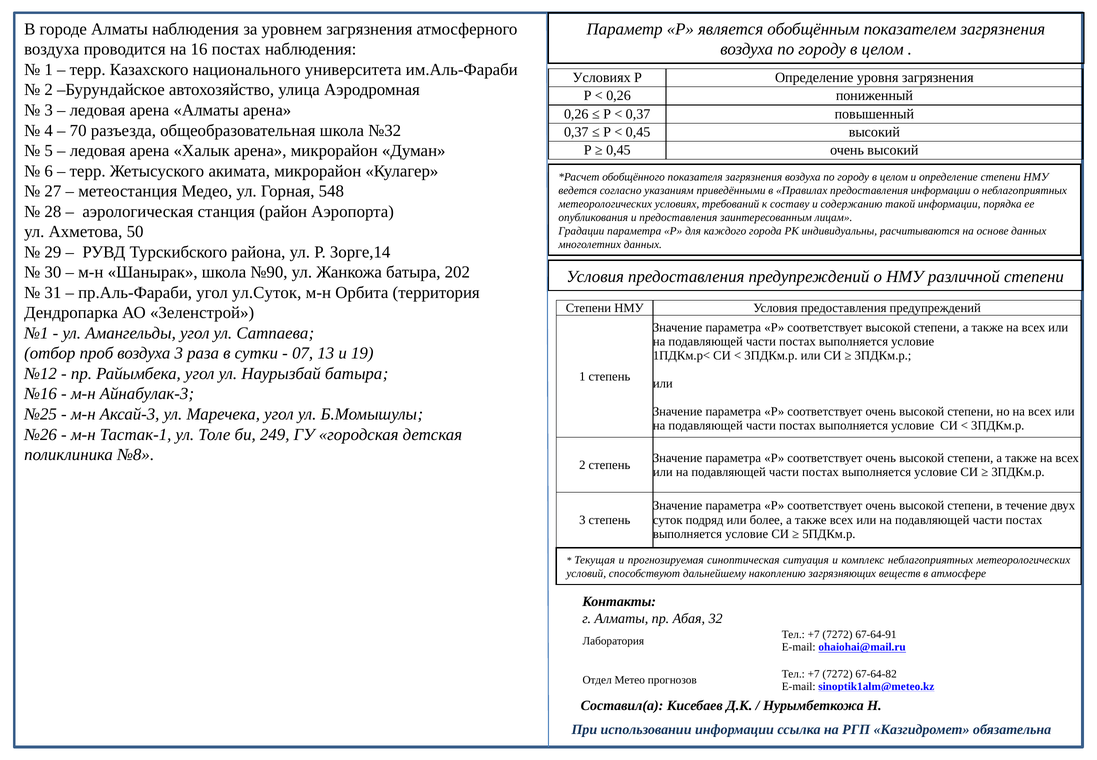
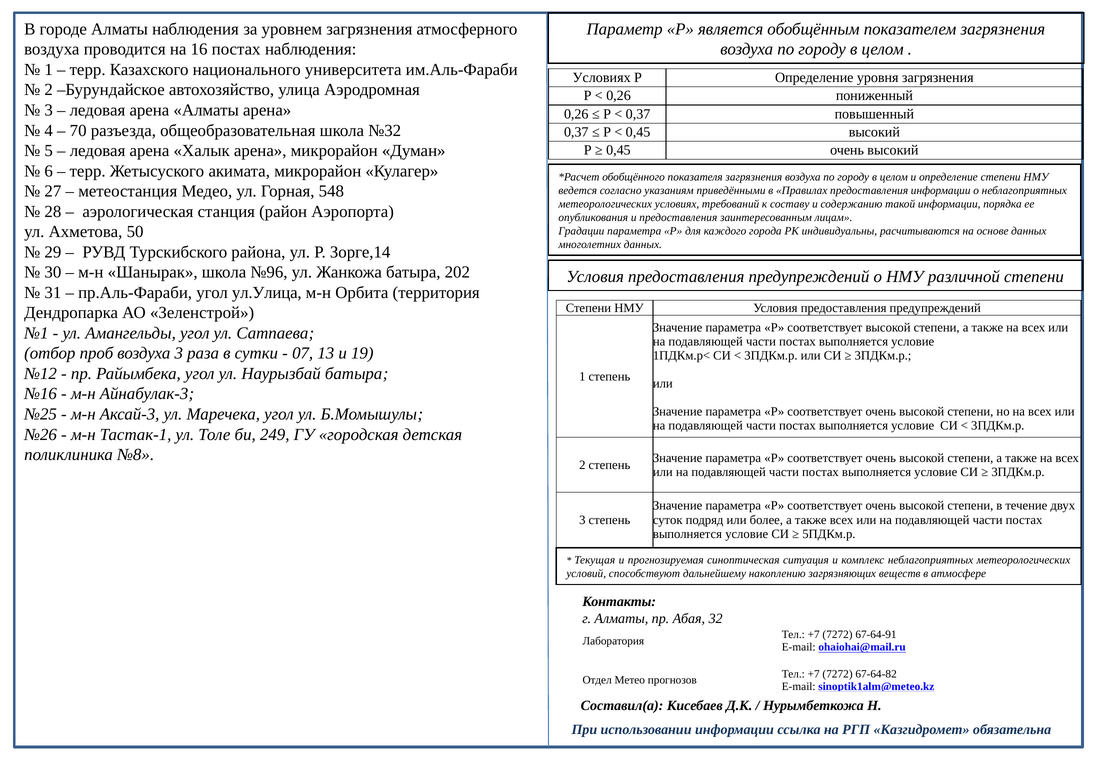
№90: №90 -> №96
ул.Суток: ул.Суток -> ул.Улица
